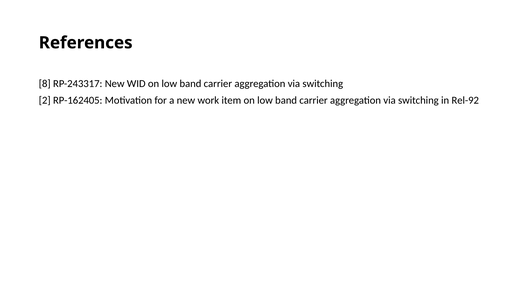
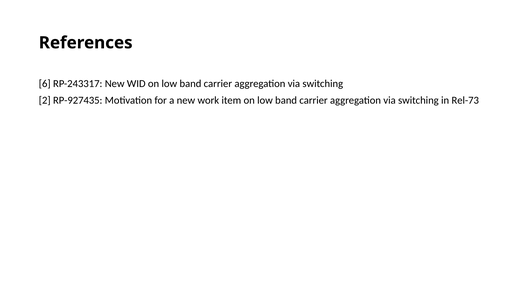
8: 8 -> 6
RP-162405: RP-162405 -> RP-927435
Rel-92: Rel-92 -> Rel-73
